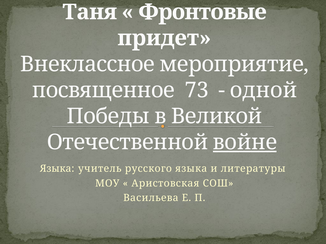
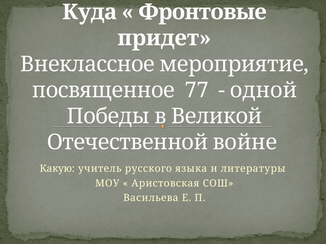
Таня: Таня -> Куда
73: 73 -> 77
войне underline: present -> none
Языка at (57, 169): Языка -> Какую
